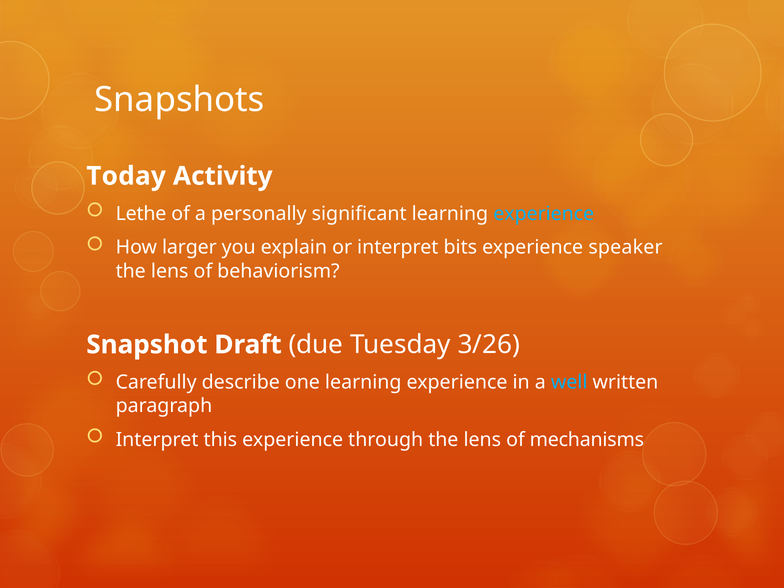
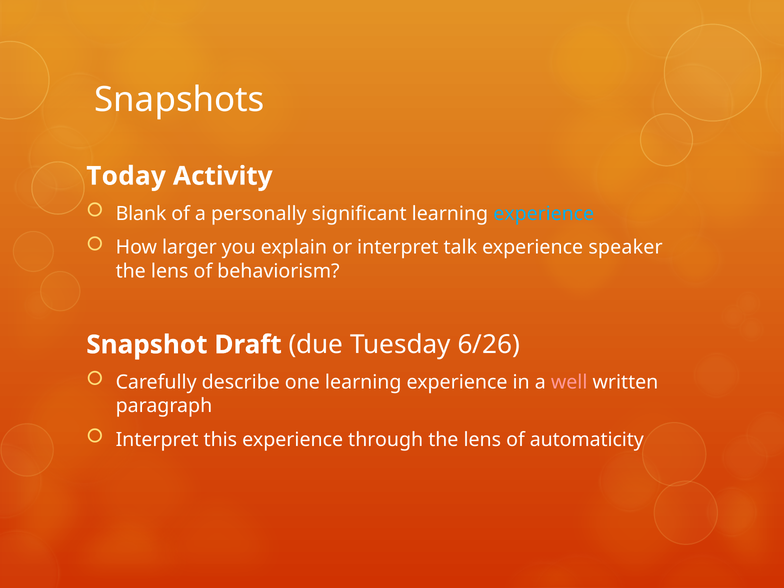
Lethe: Lethe -> Blank
bits: bits -> talk
3/26: 3/26 -> 6/26
well colour: light blue -> pink
mechanisms: mechanisms -> automaticity
